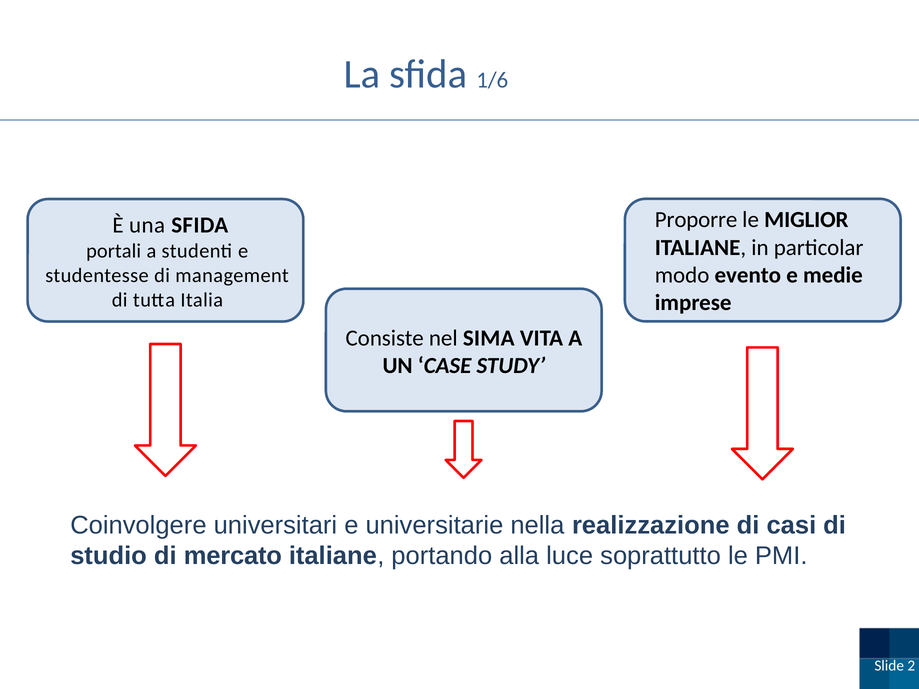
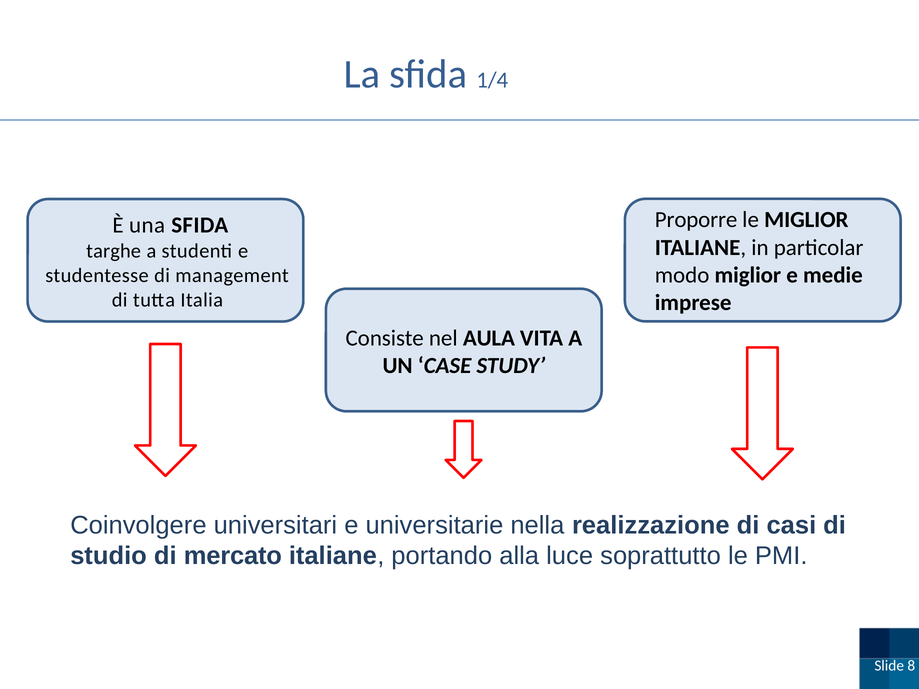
1/6: 1/6 -> 1/4
portali: portali -> targhe
modo evento: evento -> miglior
SIMA: SIMA -> AULA
2: 2 -> 8
